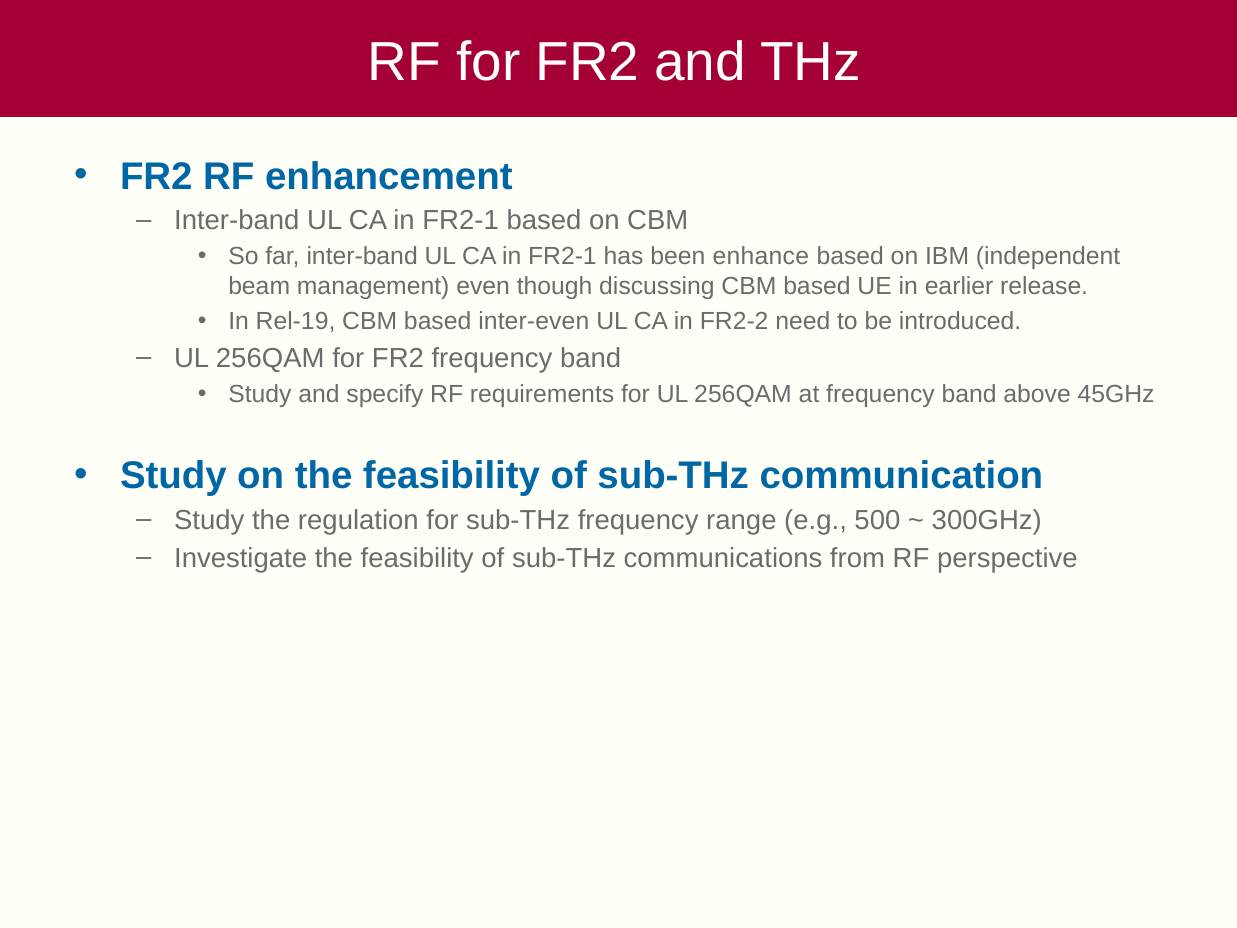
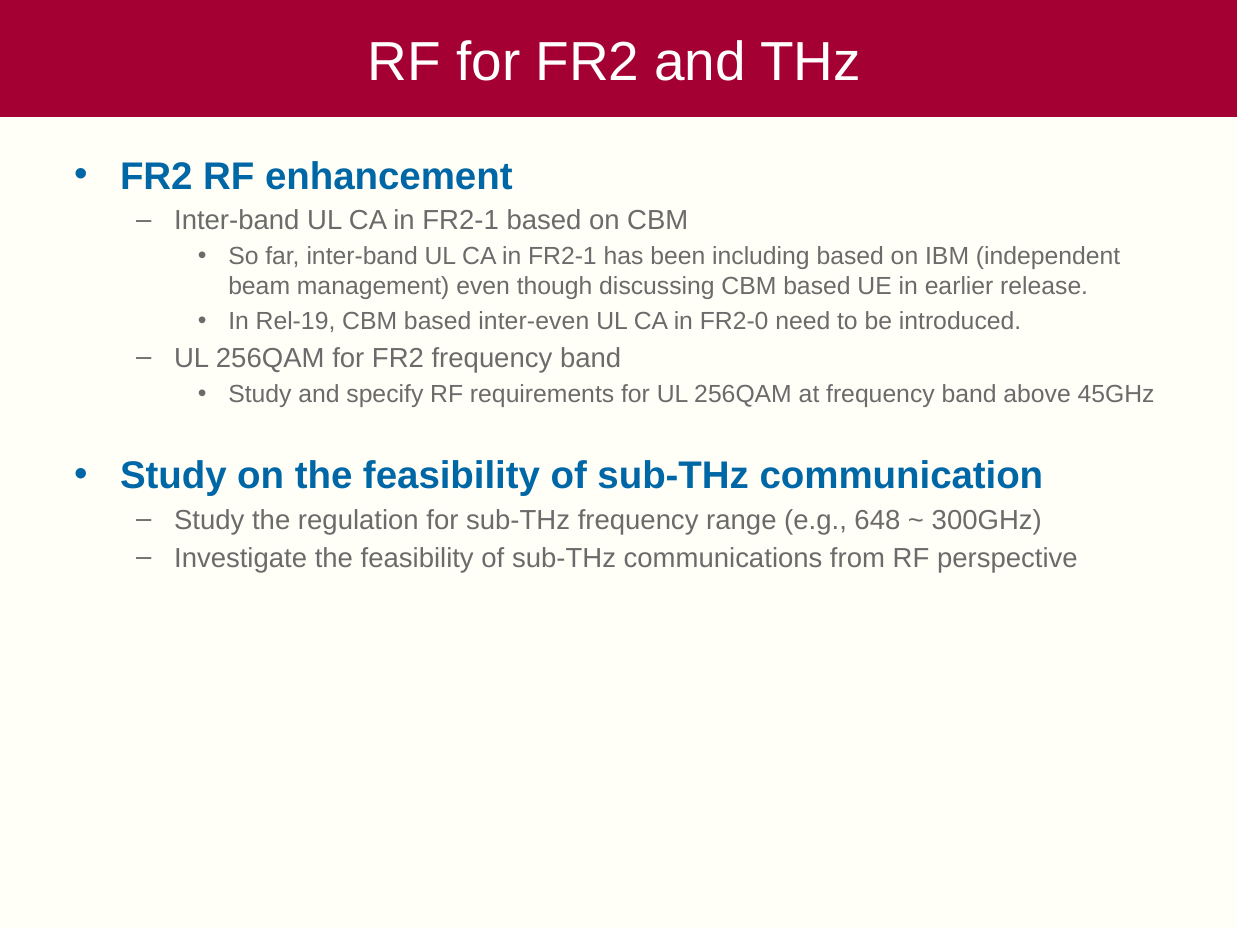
enhance: enhance -> including
FR2-2: FR2-2 -> FR2-0
500: 500 -> 648
